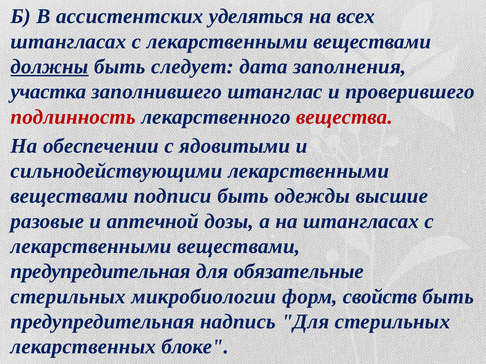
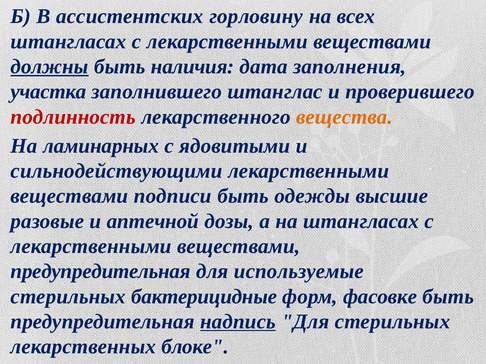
уделяться: уделяться -> горловину
следует: следует -> наличия
вещества colour: red -> orange
обеспечении: обеспечении -> ламинарных
обязательные: обязательные -> используемые
микробиологии: микробиологии -> бактерицидные
свойств: свойств -> фасовке
надпись underline: none -> present
